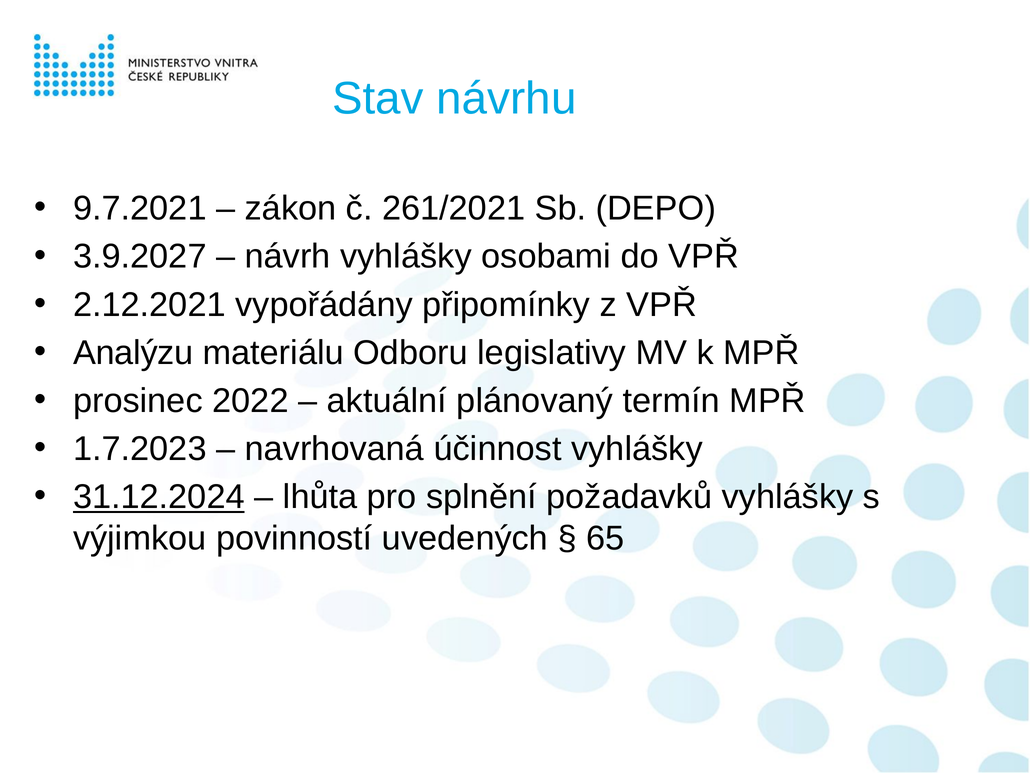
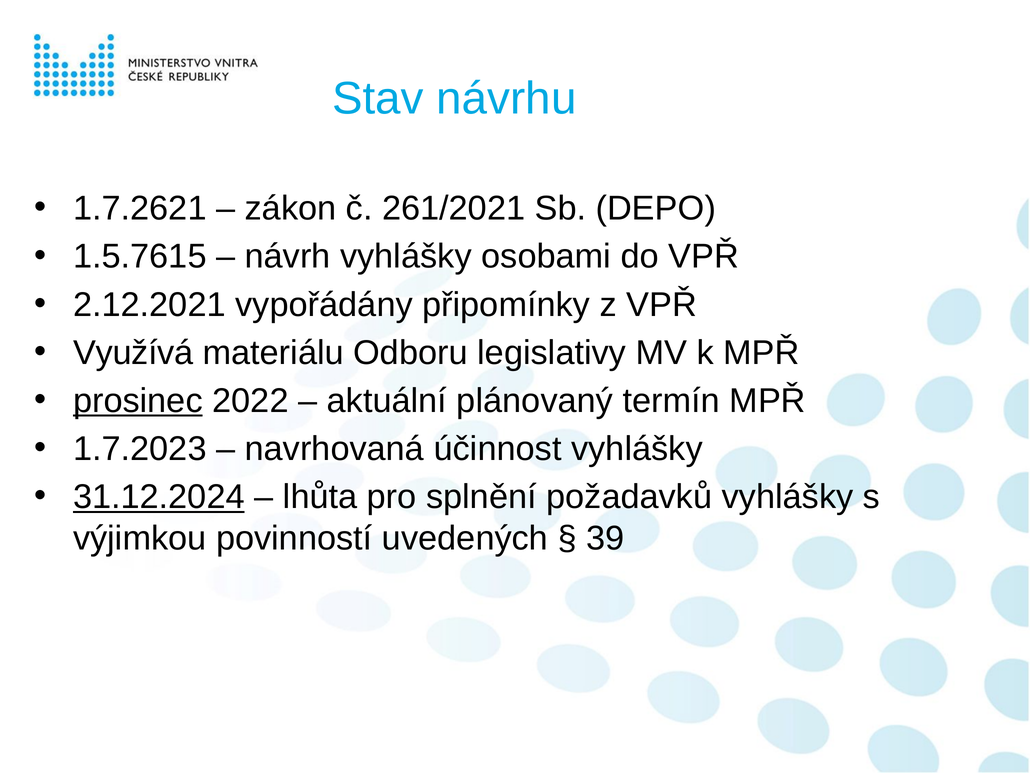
9.7.2021: 9.7.2021 -> 1.7.2621
3.9.2027: 3.9.2027 -> 1.5.7615
Analýzu: Analýzu -> Využívá
prosinec underline: none -> present
65: 65 -> 39
